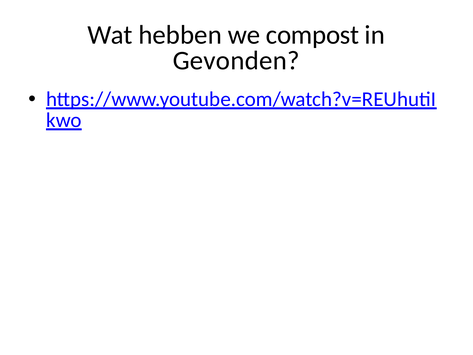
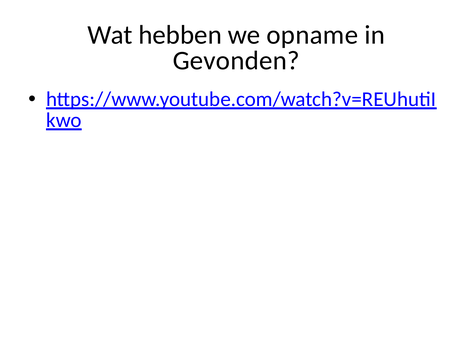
compost: compost -> opname
